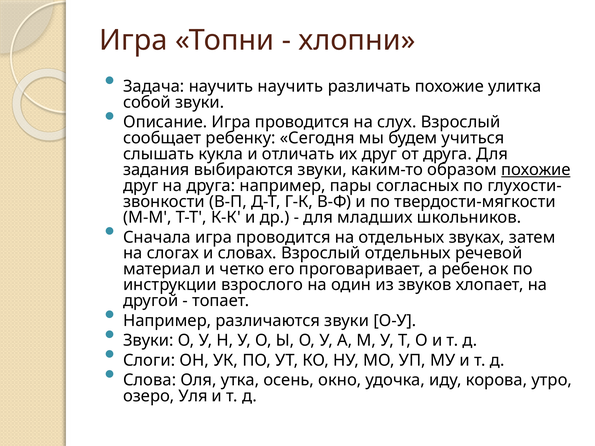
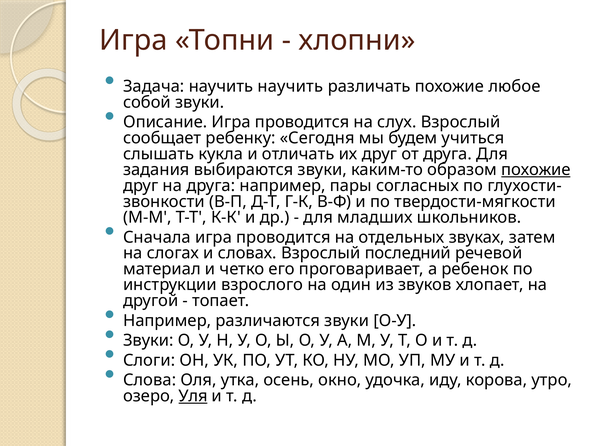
улитка: улитка -> любое
Взрослый отдельных: отдельных -> последний
Уля underline: none -> present
